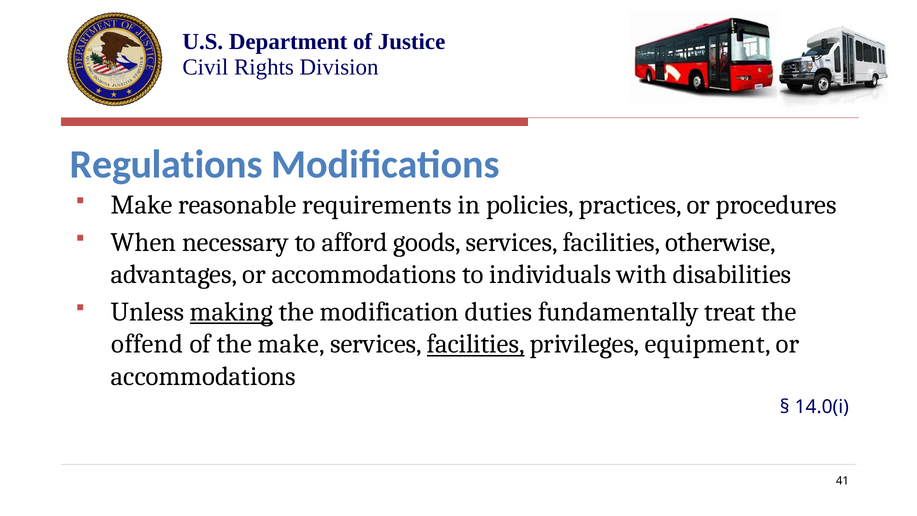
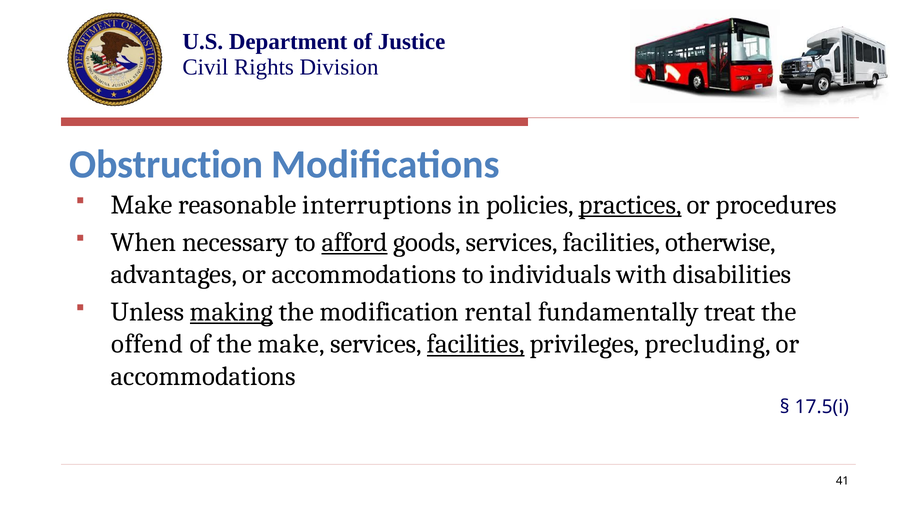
Regulations: Regulations -> Obstruction
requirements: requirements -> interruptions
practices underline: none -> present
afford underline: none -> present
duties: duties -> rental
equipment: equipment -> precluding
14.0(i: 14.0(i -> 17.5(i
